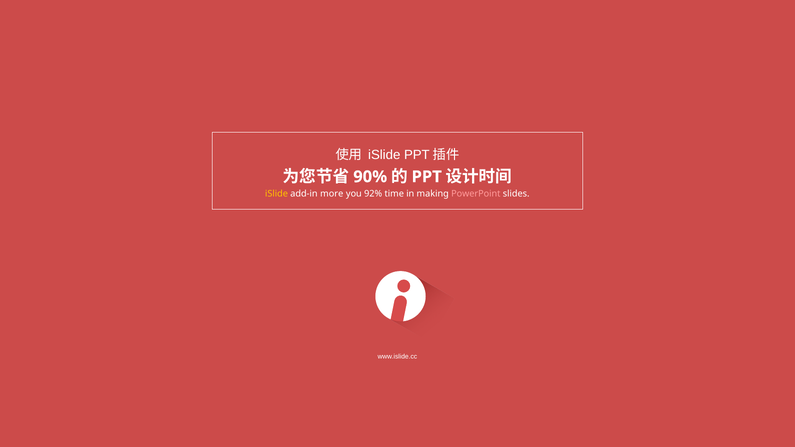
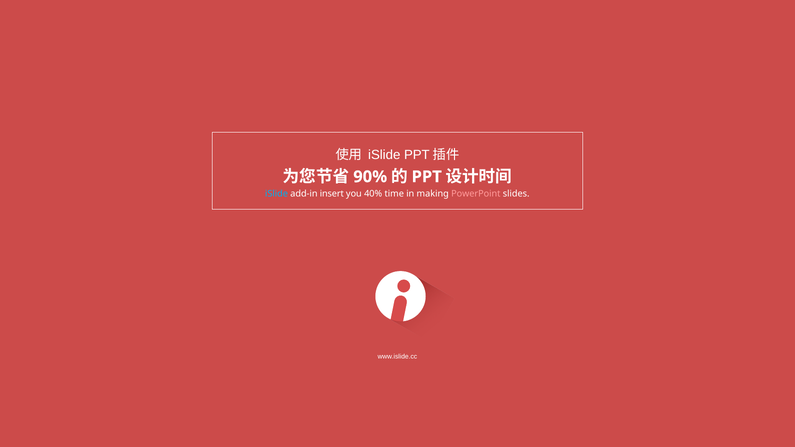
iSlide at (277, 194) colour: yellow -> light blue
more: more -> insert
92%: 92% -> 40%
